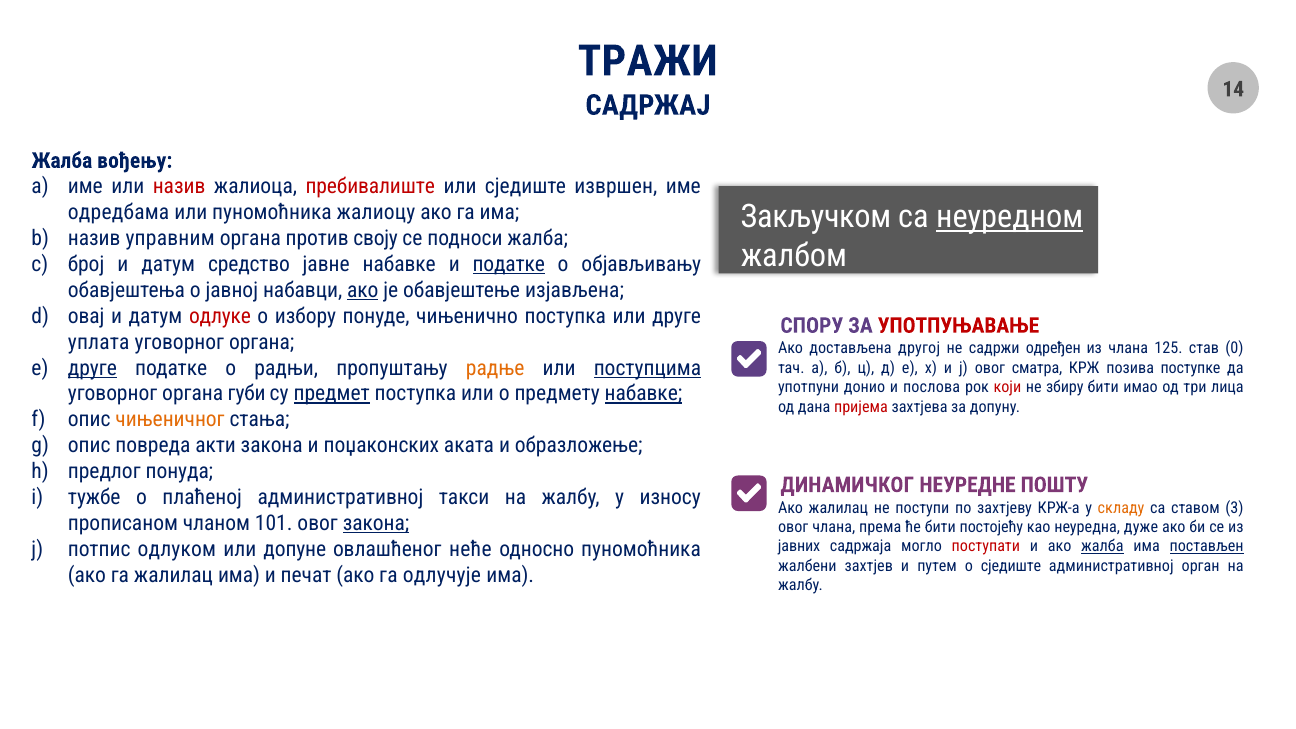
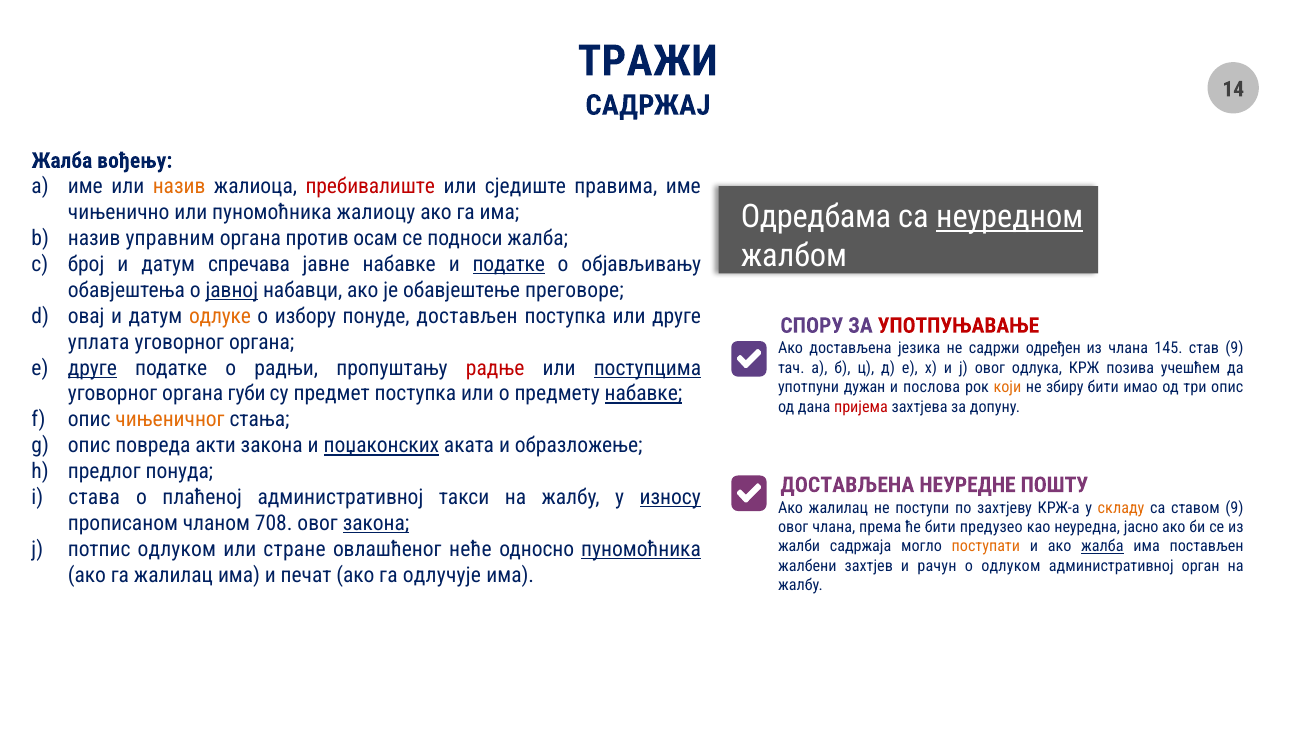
назив at (179, 187) colour: red -> orange
извршен: извршен -> правима
одредбама: одредбама -> чињенично
Закључком: Закључком -> Одредбама
своју: своју -> осам
средство: средство -> спречава
јавној underline: none -> present
ако at (363, 290) underline: present -> none
изјављена: изјављена -> преговоре
одлуке colour: red -> orange
чињенично: чињенично -> достављен
другој: другој -> језика
125: 125 -> 145
став 0: 0 -> 9
радње colour: orange -> red
сматра: сматра -> одлука
поступке: поступке -> учешћем
донио: донио -> дужан
који colour: red -> orange
три лица: лица -> опис
предмет underline: present -> none
поџаконских underline: none -> present
ДИНАМИЧКОГ at (847, 485): ДИНАМИЧКОГ -> ДОСТАВЉЕНА
тужбе: тужбе -> става
износу underline: none -> present
ставом 3: 3 -> 9
101: 101 -> 708
постојећу: постојећу -> предузео
дуже: дуже -> јасно
јавних: јавних -> жалби
поступати colour: red -> orange
постављен underline: present -> none
допуне: допуне -> стране
пуномоћника at (641, 549) underline: none -> present
путем: путем -> рачун
о сједиште: сједиште -> одлуком
